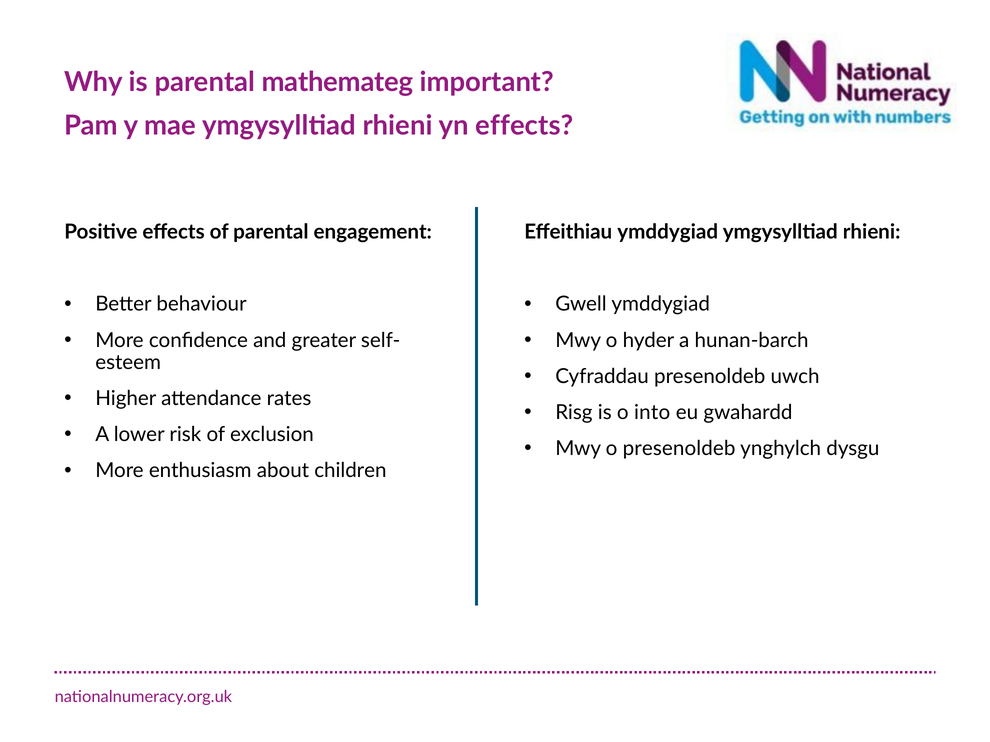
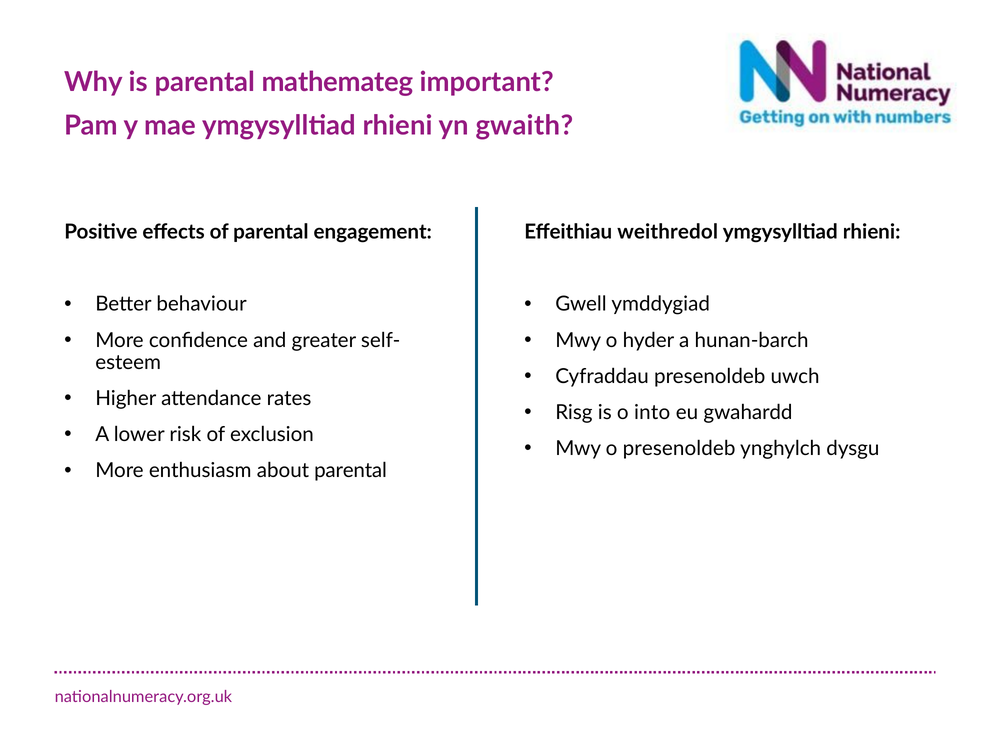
yn effects: effects -> gwaith
Effeithiau ymddygiad: ymddygiad -> weithredol
about children: children -> parental
